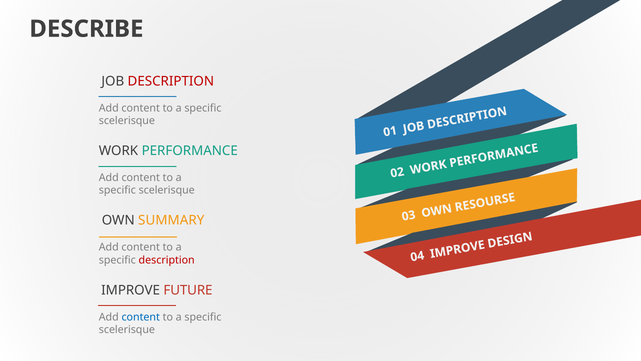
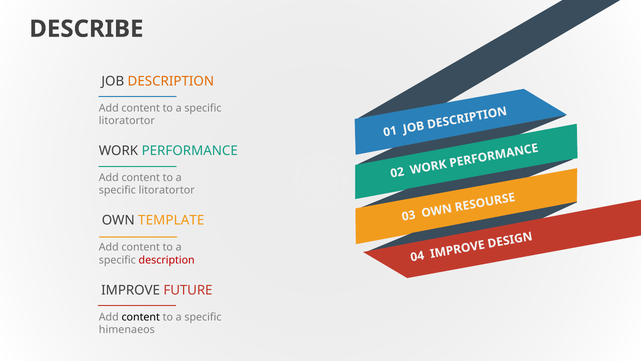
DESCRIPTION at (171, 81) colour: red -> orange
scelerisque at (127, 121): scelerisque -> litoratortor
scelerisque at (167, 190): scelerisque -> litoratortor
SUMMARY: SUMMARY -> TEMPLATE
content at (141, 317) colour: blue -> black
scelerisque at (127, 329): scelerisque -> himenaeos
